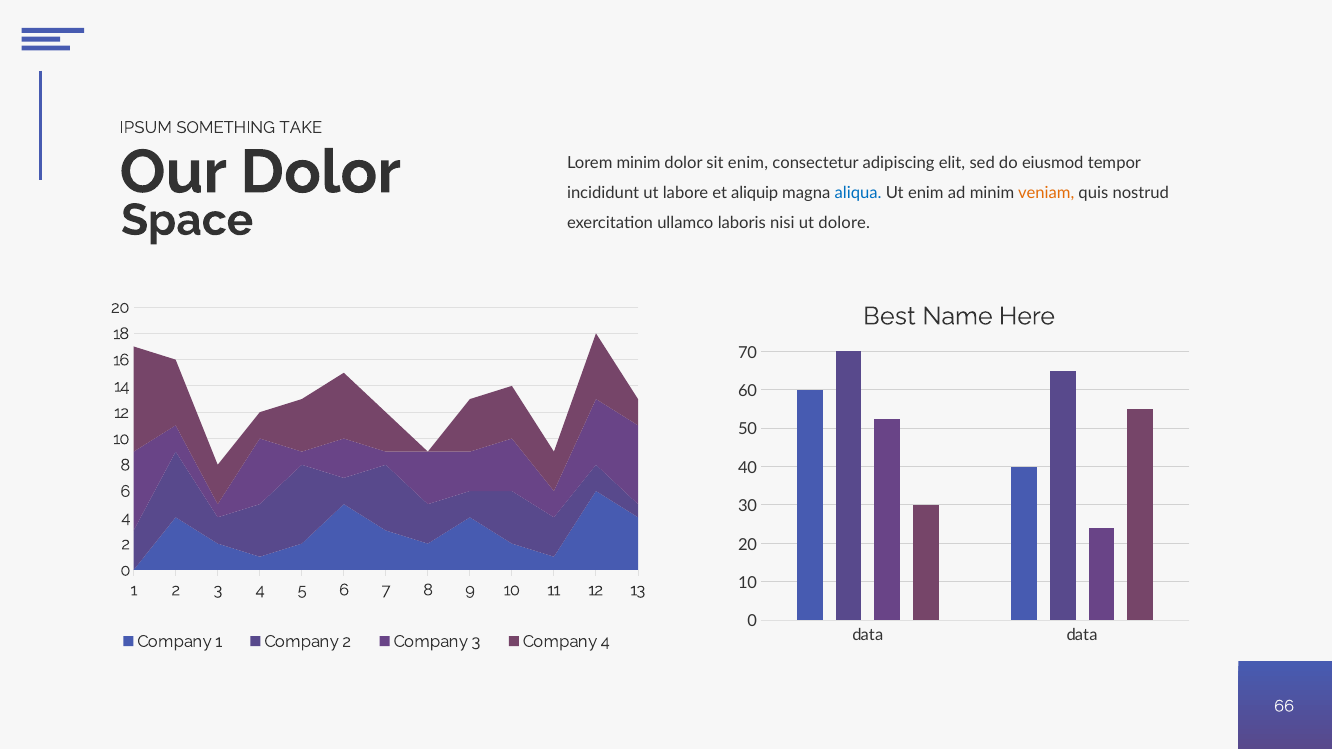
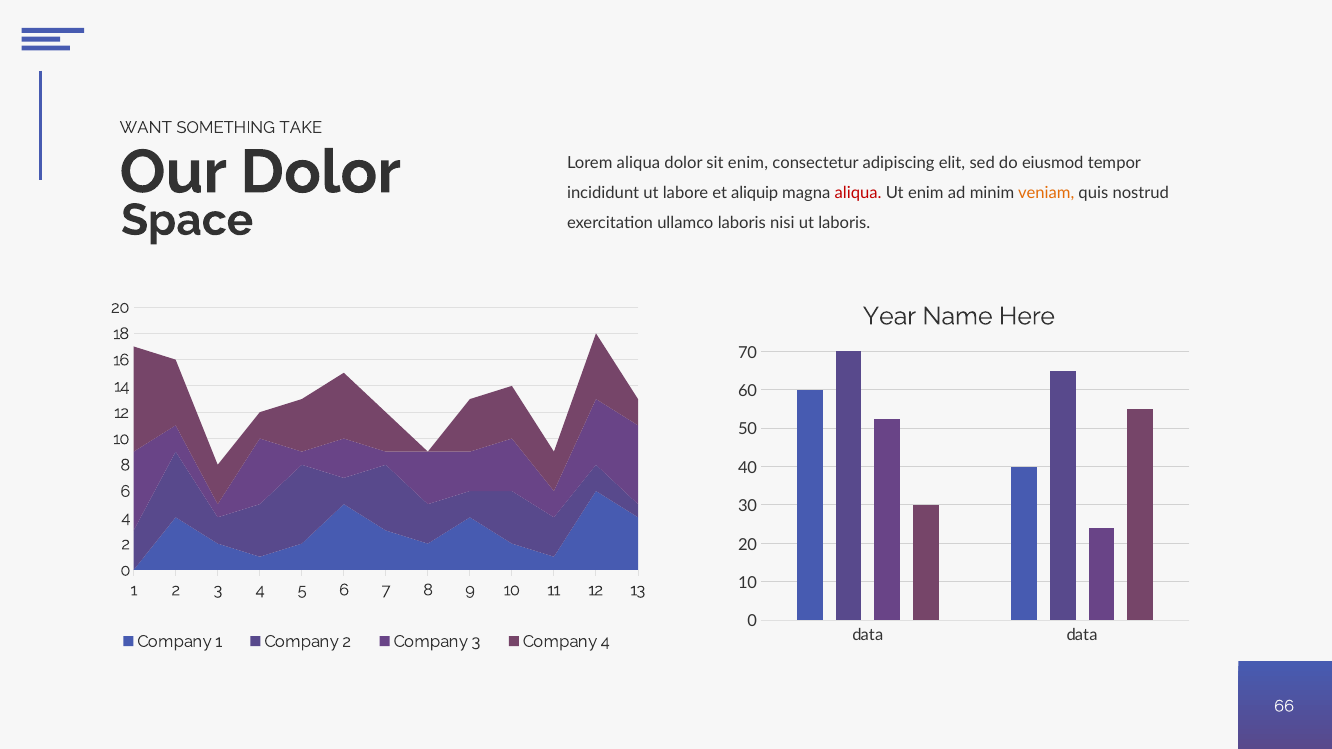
IPSUM: IPSUM -> WANT
Lorem minim: minim -> aliqua
aliqua at (858, 193) colour: blue -> red
ut dolore: dolore -> laboris
Best: Best -> Year
